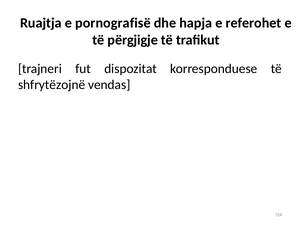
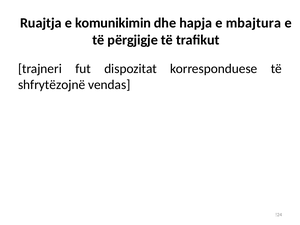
pornografisë: pornografisë -> komunikimin
referohet: referohet -> mbajtura
